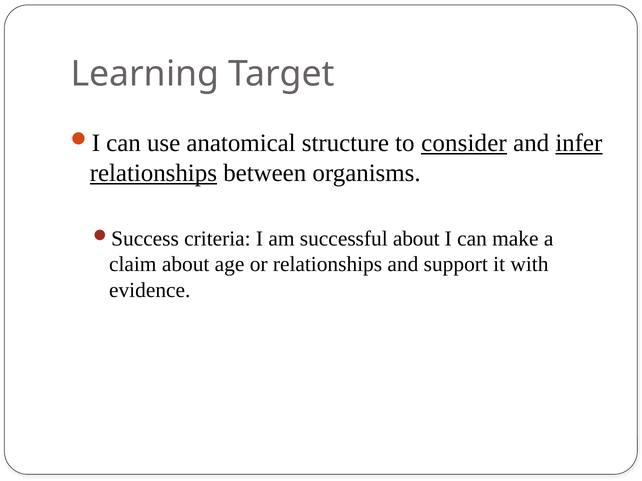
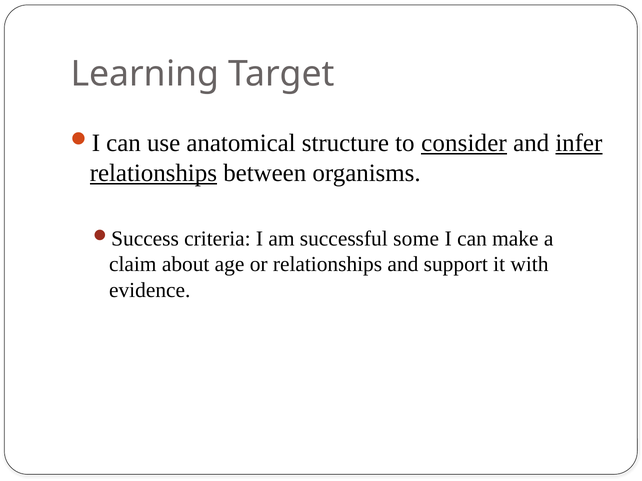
successful about: about -> some
